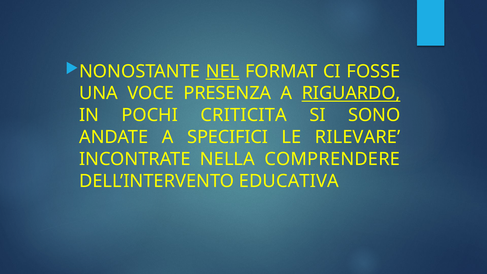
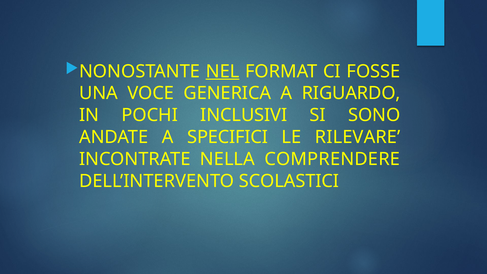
PRESENZA: PRESENZA -> GENERICA
RIGUARDO underline: present -> none
CRITICITA: CRITICITA -> INCLUSIVI
EDUCATIVA: EDUCATIVA -> SCOLASTICI
